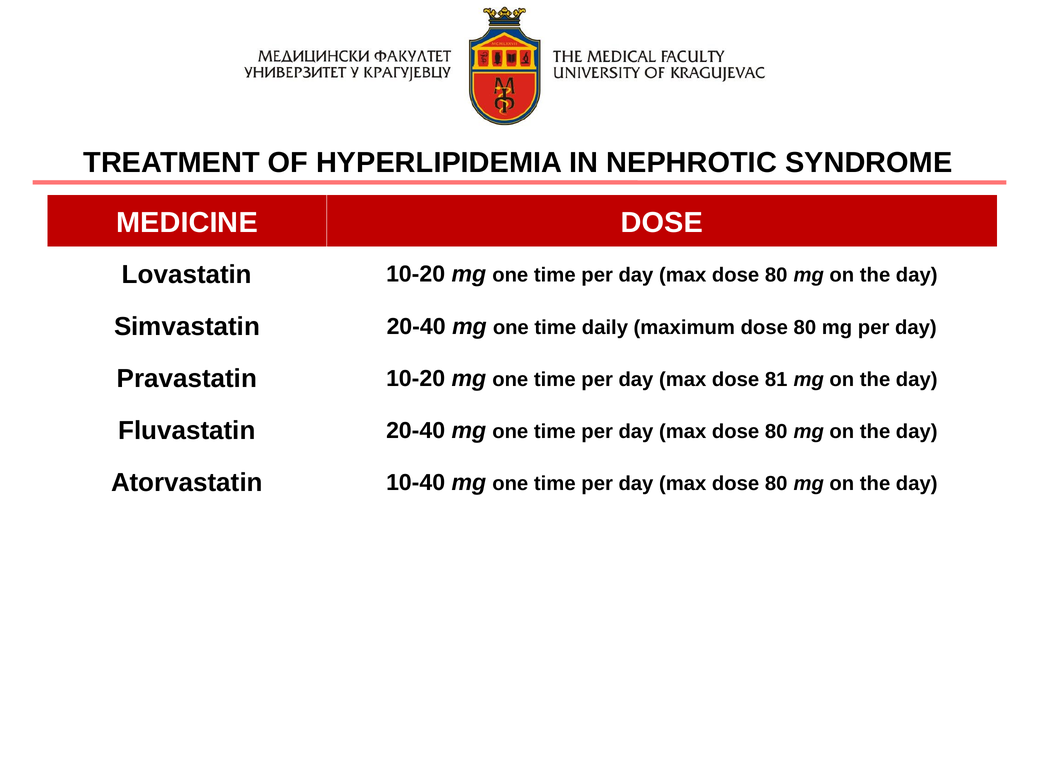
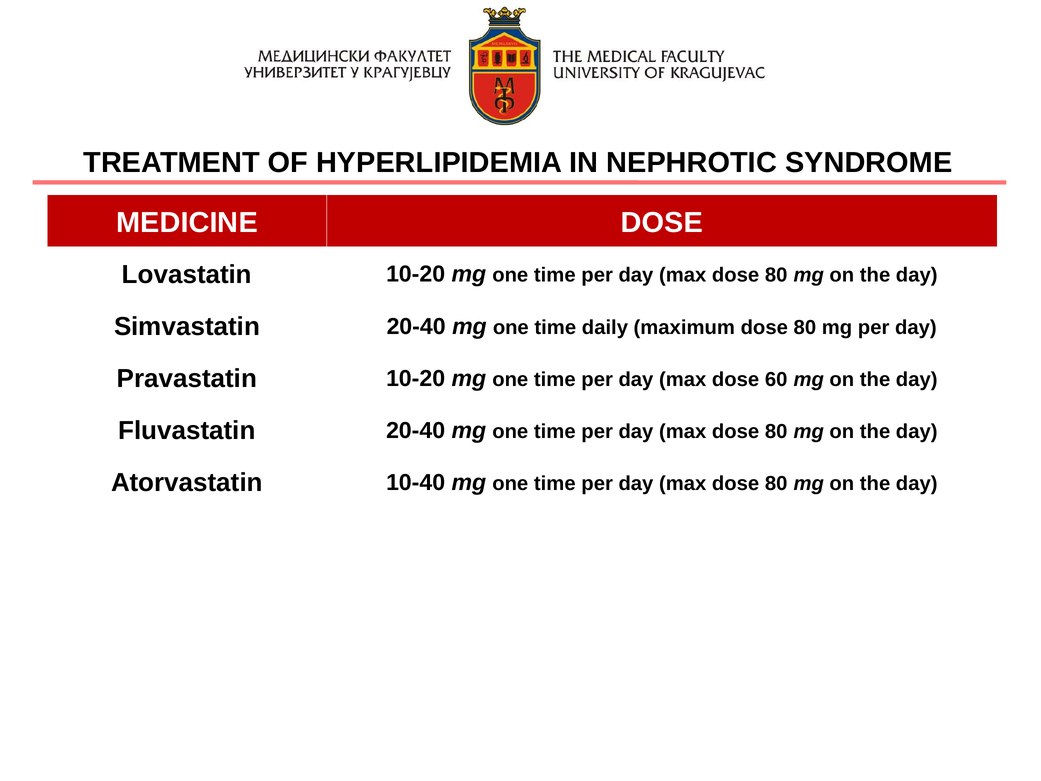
81: 81 -> 60
